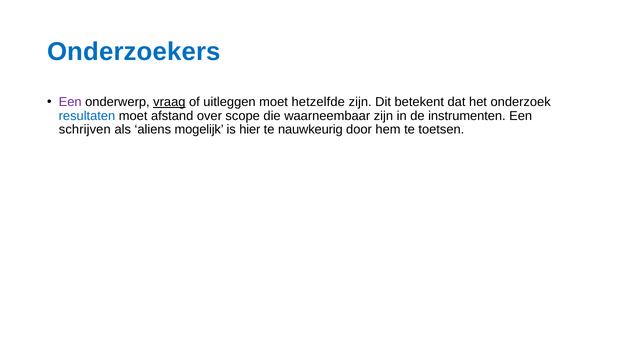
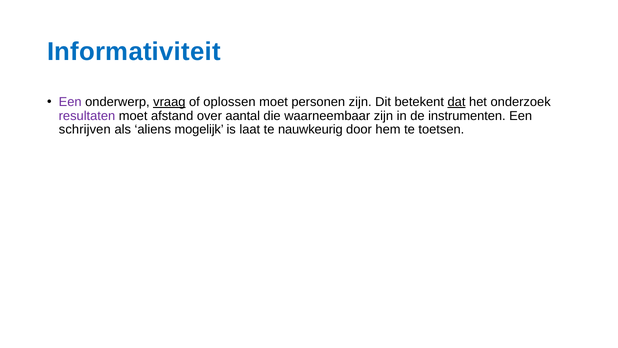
Onderzoekers: Onderzoekers -> Informativiteit
uitleggen: uitleggen -> oplossen
hetzelfde: hetzelfde -> personen
dat underline: none -> present
resultaten colour: blue -> purple
scope: scope -> aantal
hier: hier -> laat
